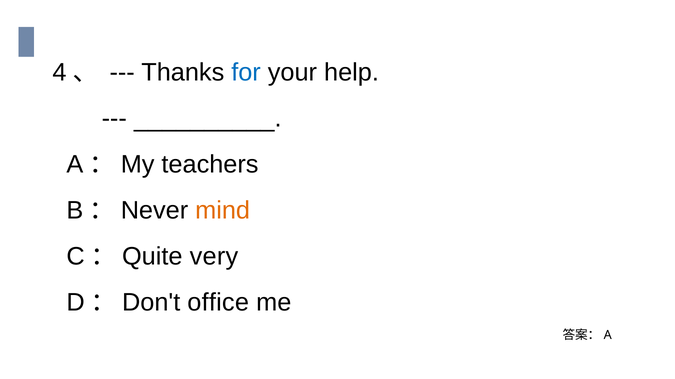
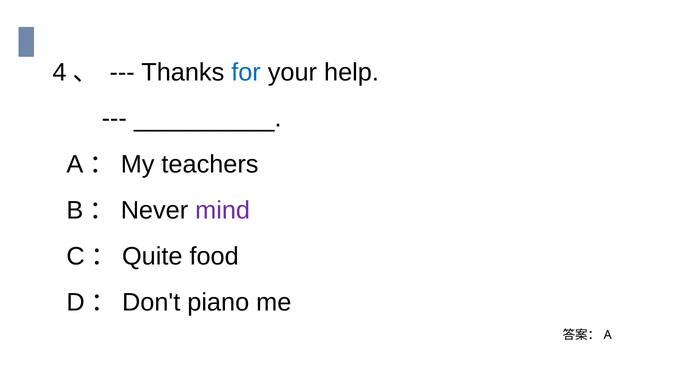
mind colour: orange -> purple
very: very -> food
office: office -> piano
